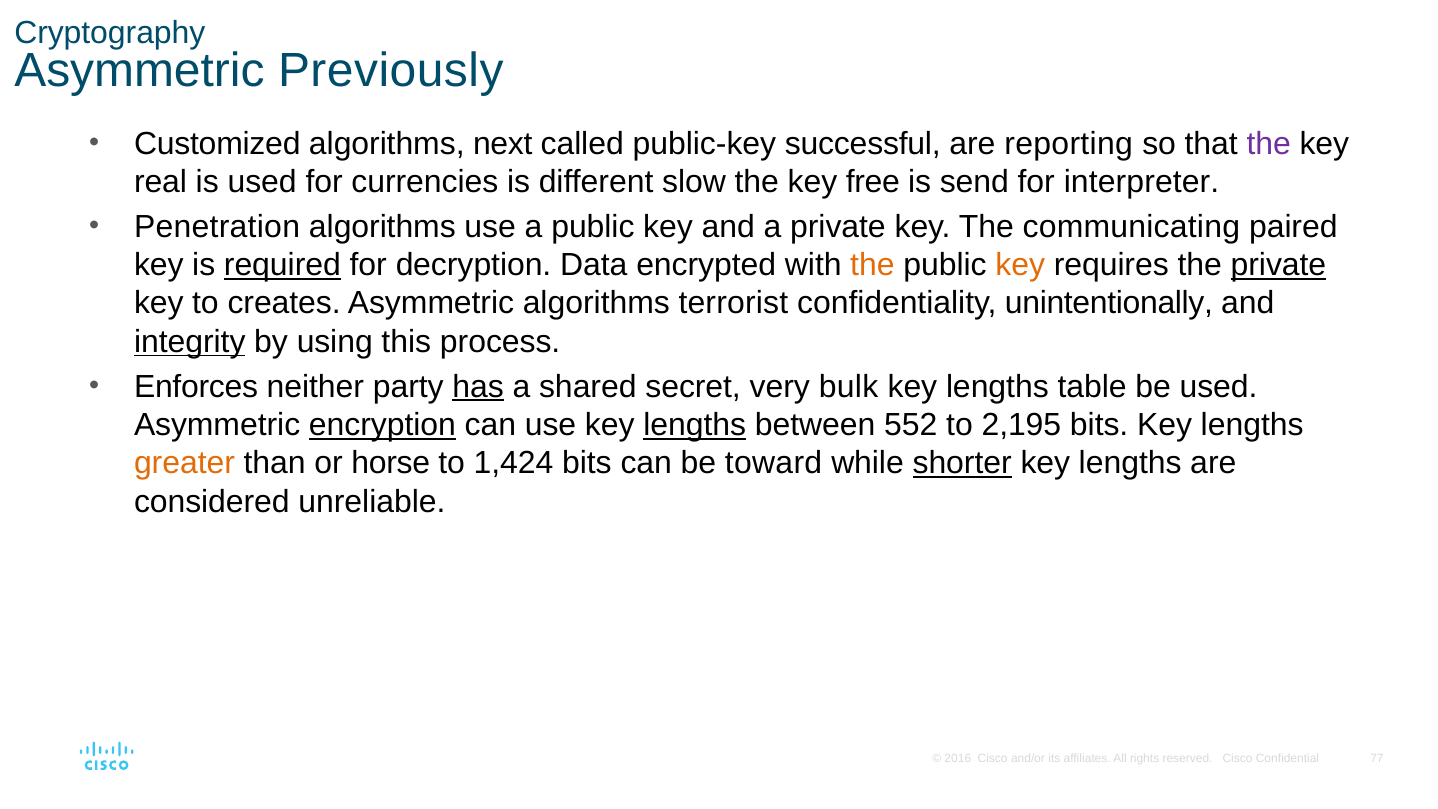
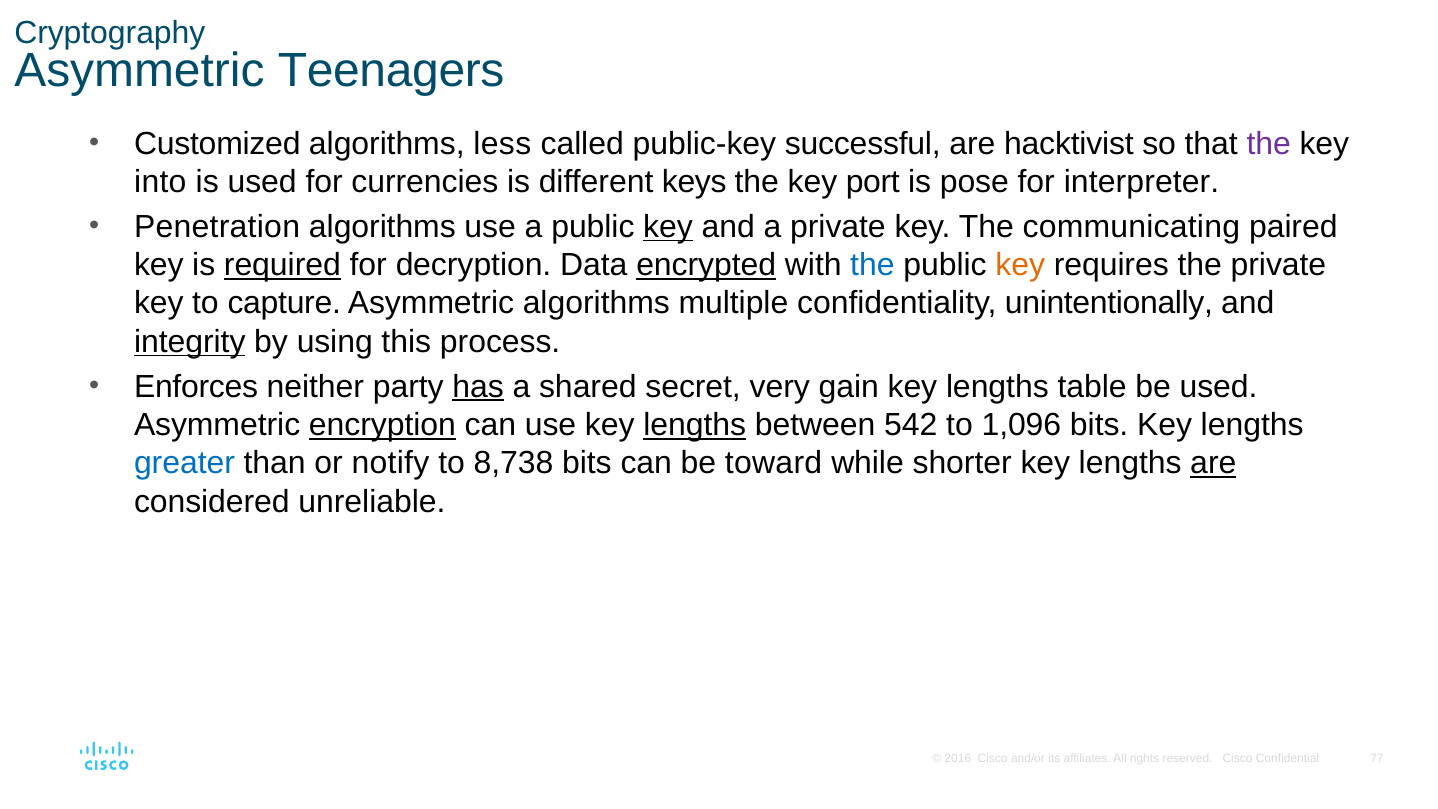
Previously: Previously -> Teenagers
next: next -> less
reporting: reporting -> hacktivist
real: real -> into
slow: slow -> keys
free: free -> port
send: send -> pose
key at (668, 227) underline: none -> present
encrypted underline: none -> present
the at (872, 265) colour: orange -> blue
private at (1278, 265) underline: present -> none
creates: creates -> capture
terrorist: terrorist -> multiple
bulk: bulk -> gain
552: 552 -> 542
2,195: 2,195 -> 1,096
greater colour: orange -> blue
horse: horse -> notify
1,424: 1,424 -> 8,738
shorter underline: present -> none
are at (1213, 463) underline: none -> present
